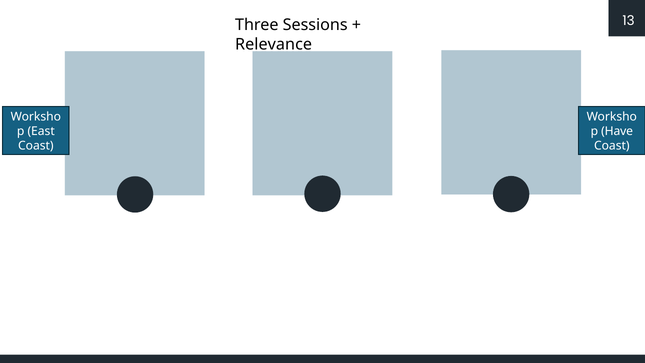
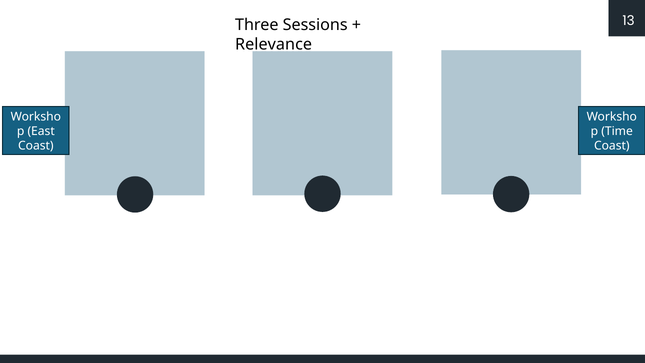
Have: Have -> Time
